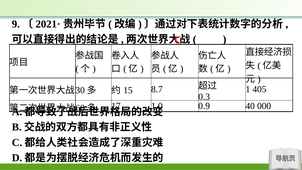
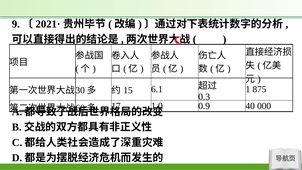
405: 405 -> 875
8.7: 8.7 -> 6.1
